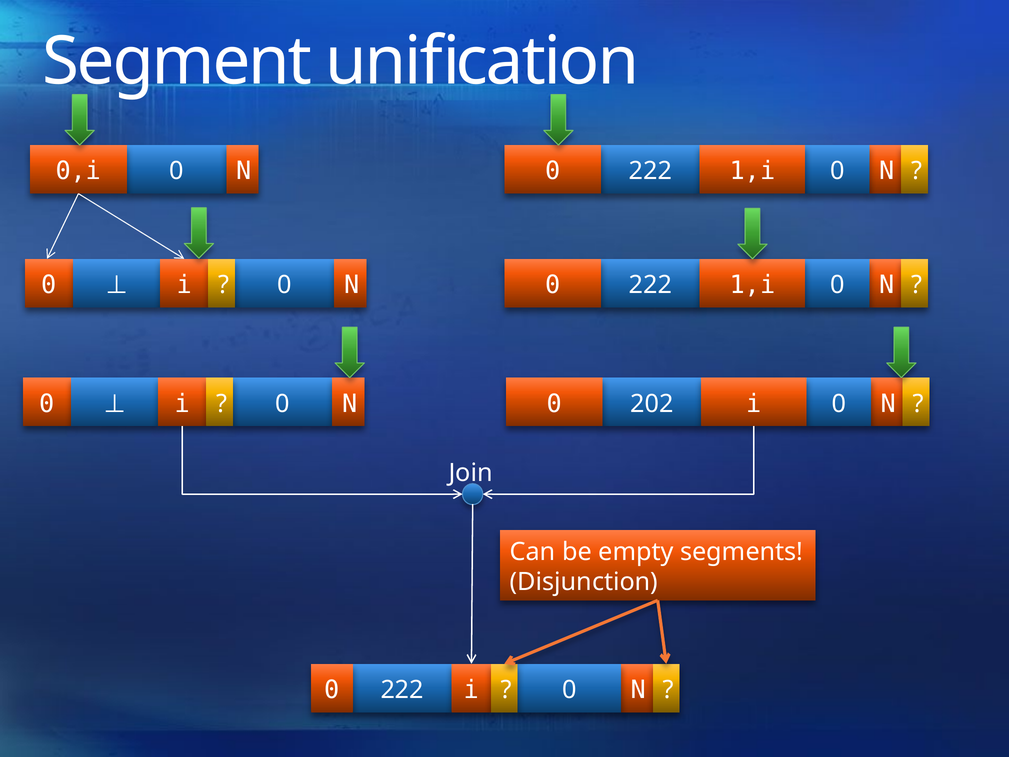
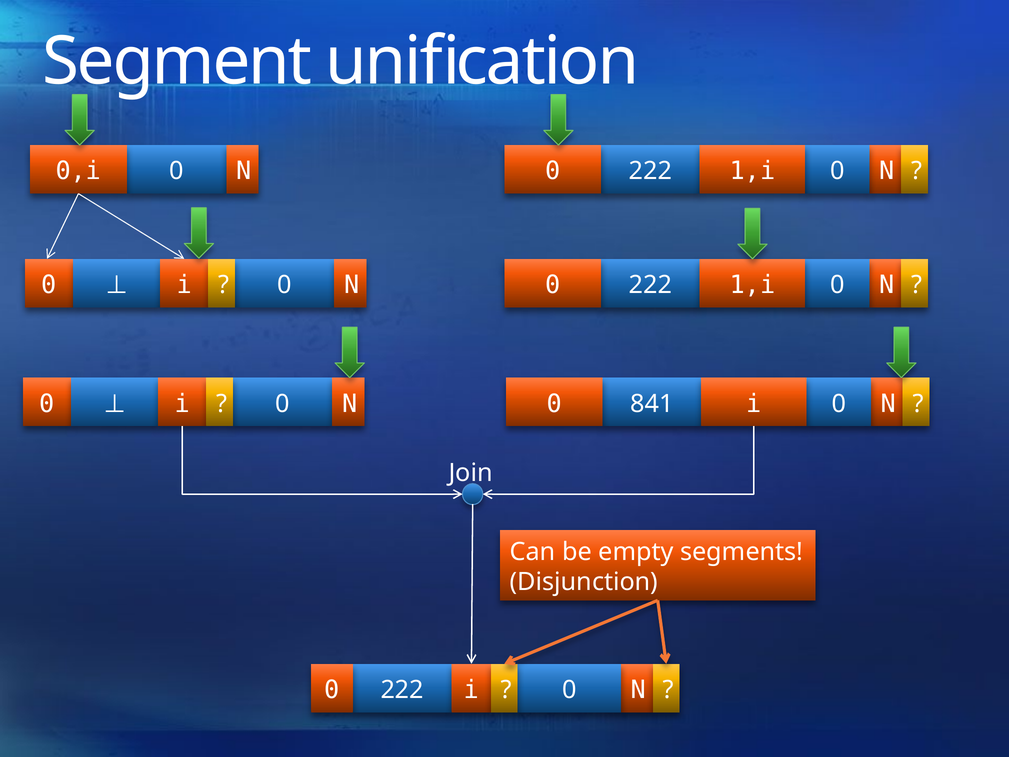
202: 202 -> 841
